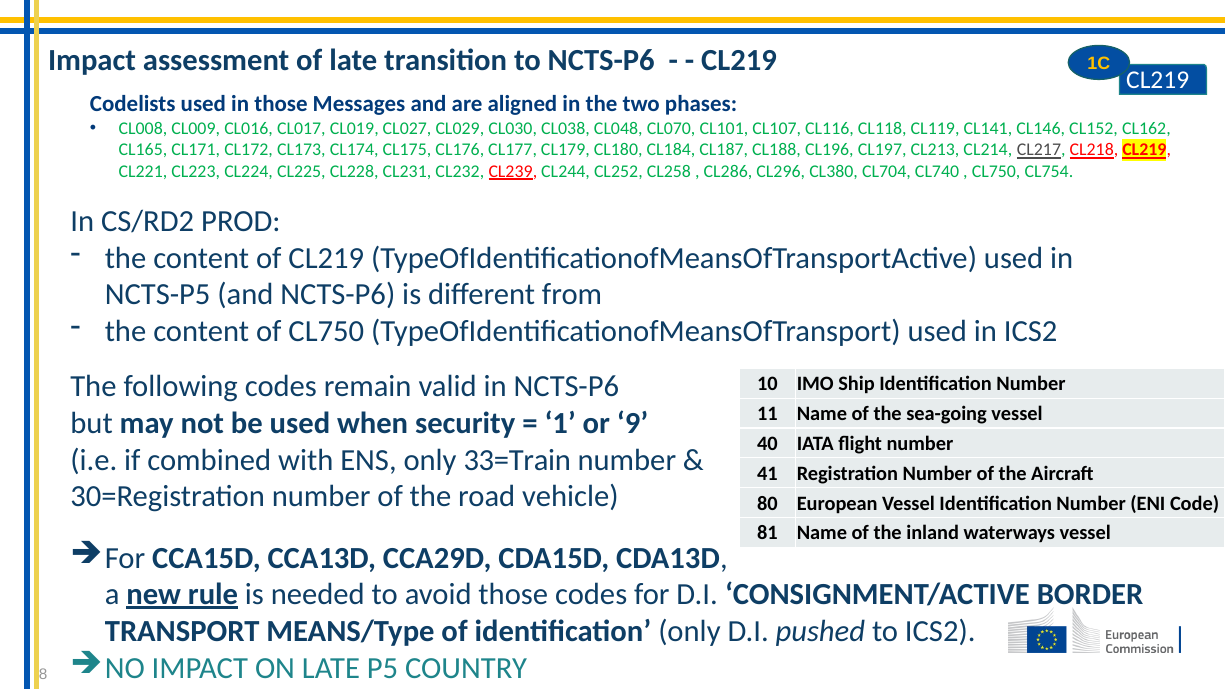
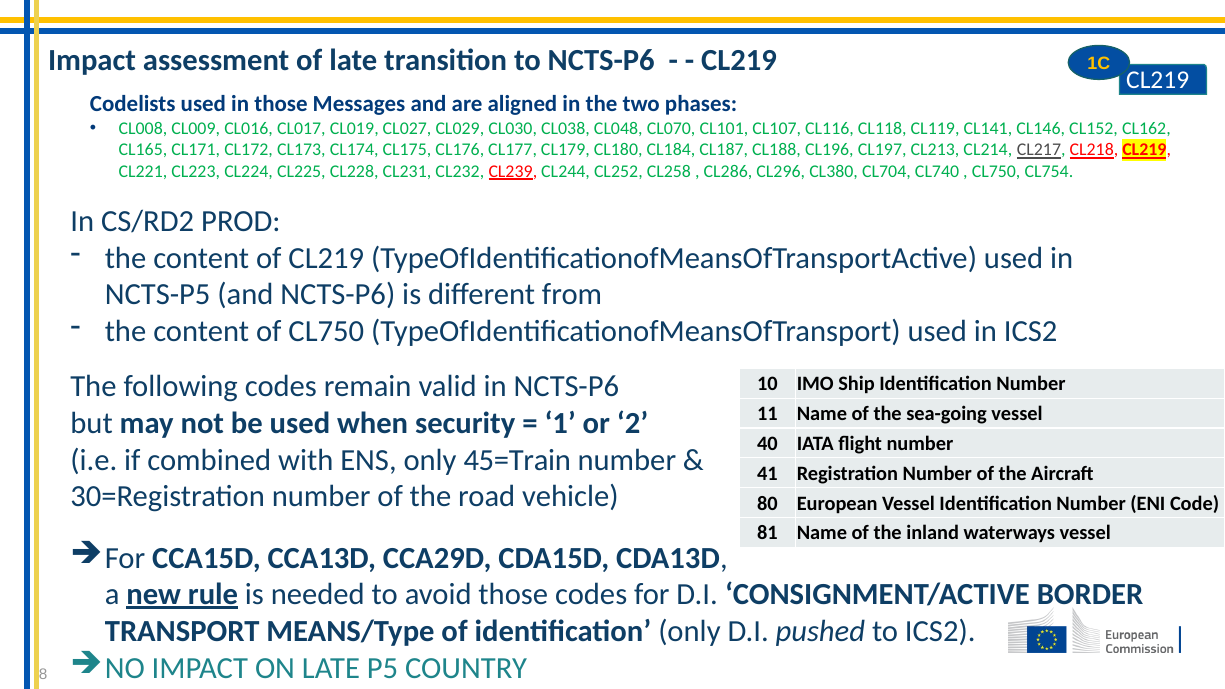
9: 9 -> 2
33=Train: 33=Train -> 45=Train
